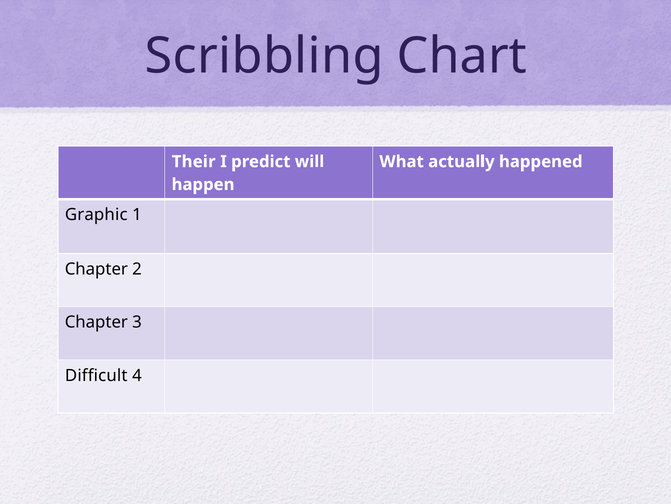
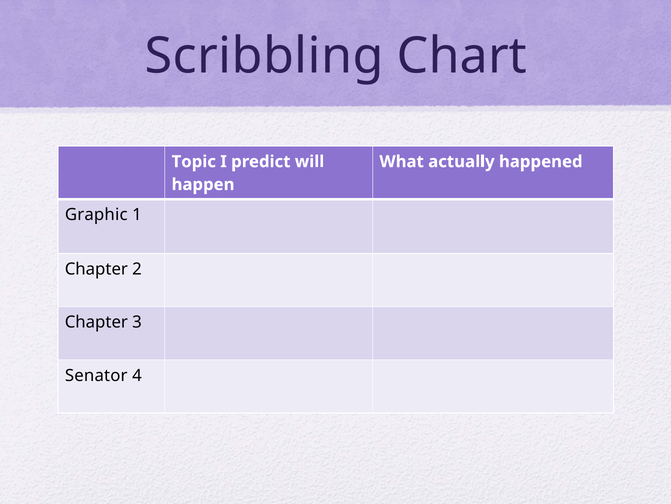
Their: Their -> Topic
Difficult: Difficult -> Senator
